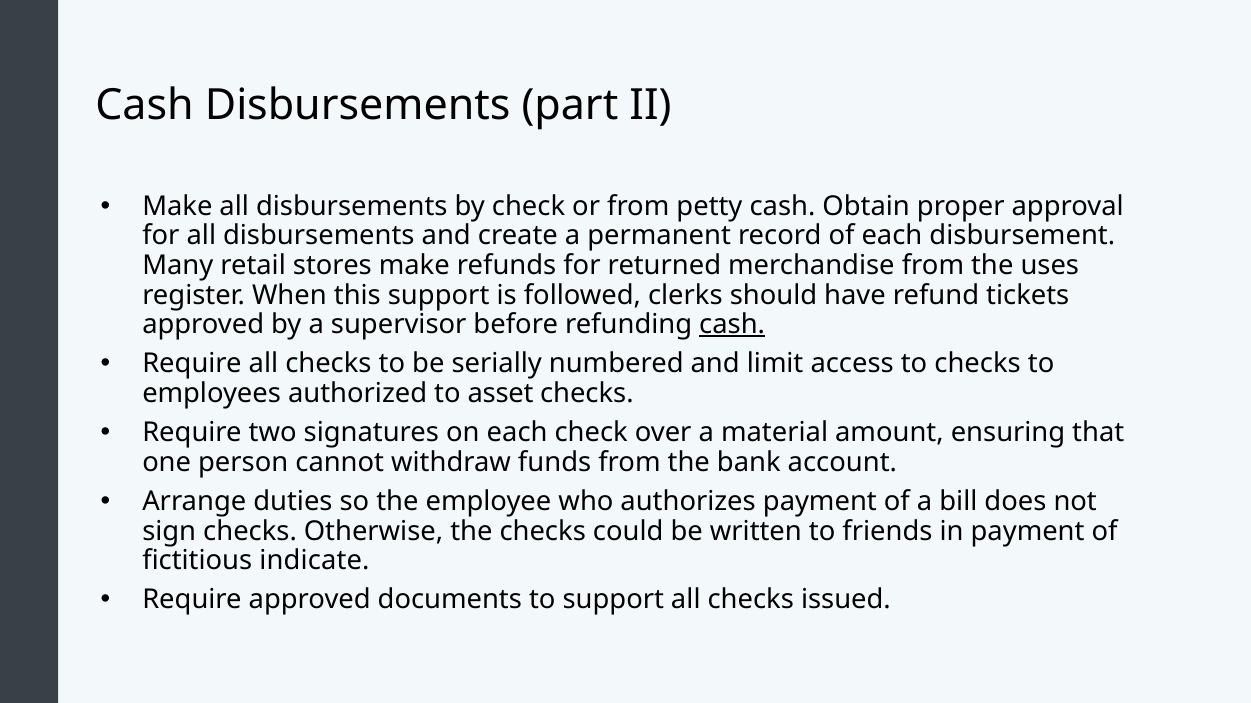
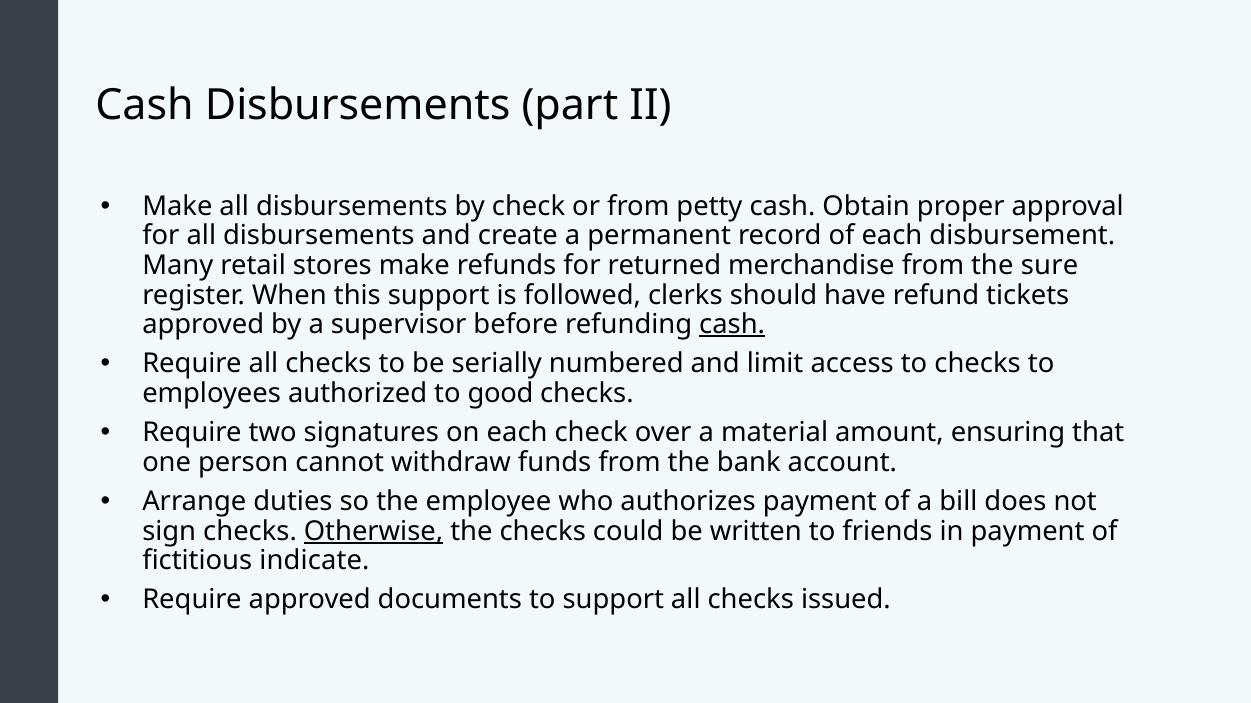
uses: uses -> sure
asset: asset -> good
Otherwise underline: none -> present
